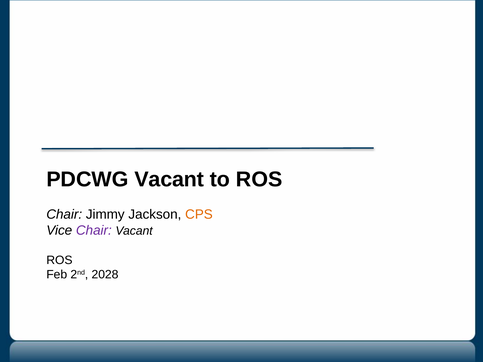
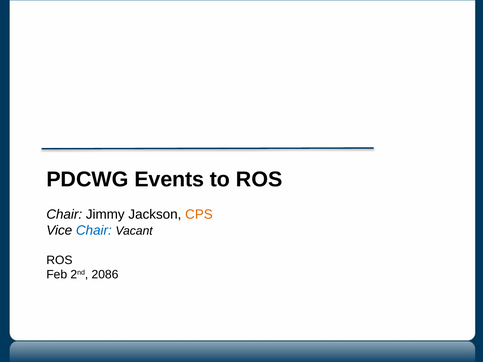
PDCWG Vacant: Vacant -> Events
Chair at (94, 231) colour: purple -> blue
2028: 2028 -> 2086
